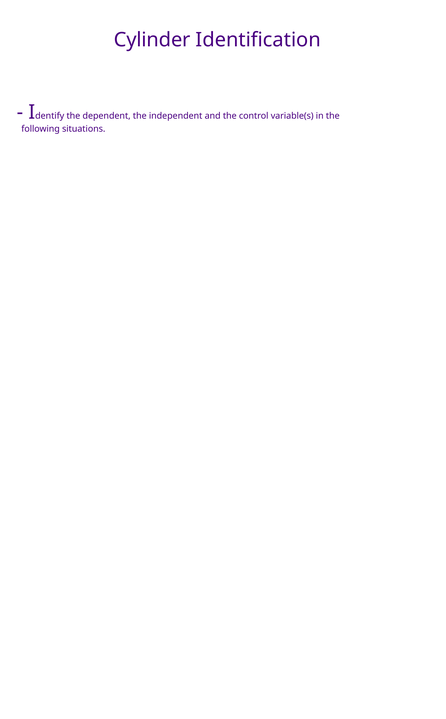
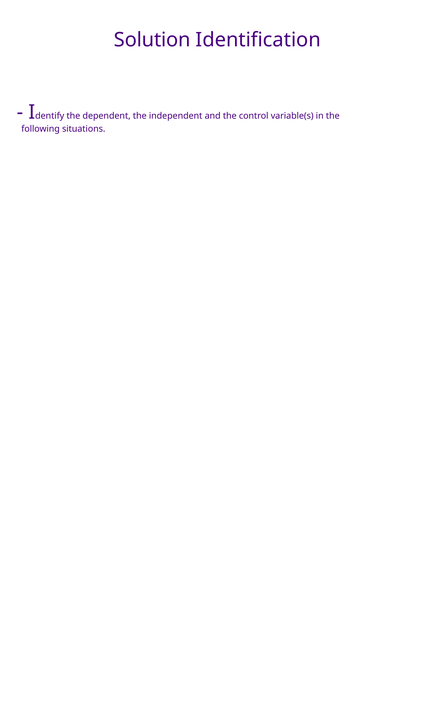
Cylinder: Cylinder -> Solution
